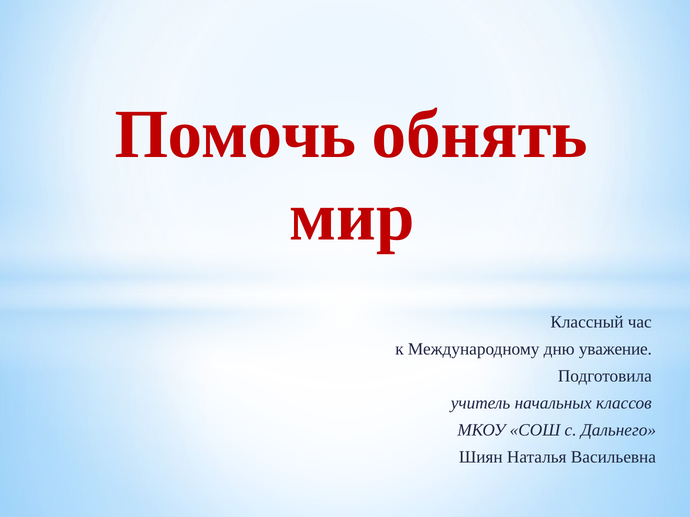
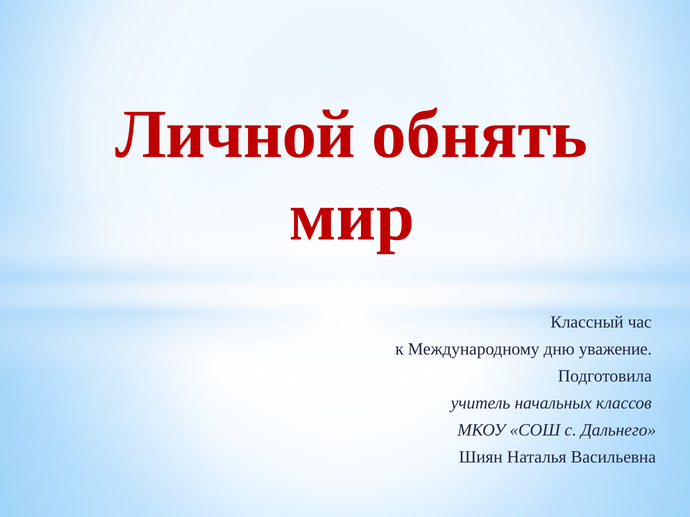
Помочь: Помочь -> Личной
